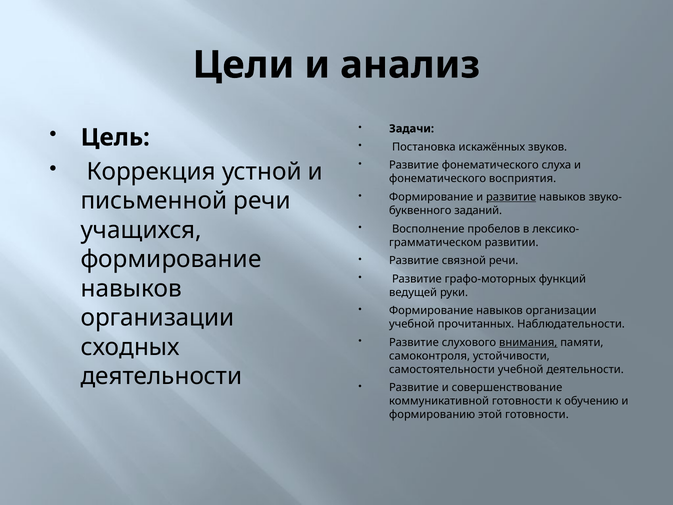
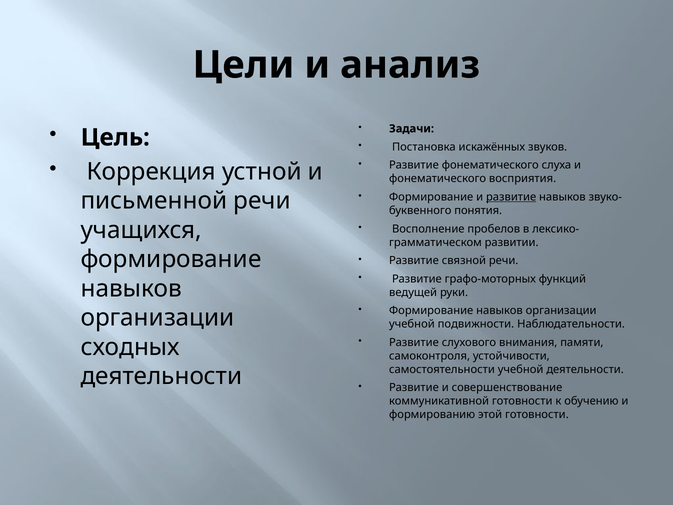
заданий: заданий -> понятия
прочитанных: прочитанных -> подвижности
внимания underline: present -> none
